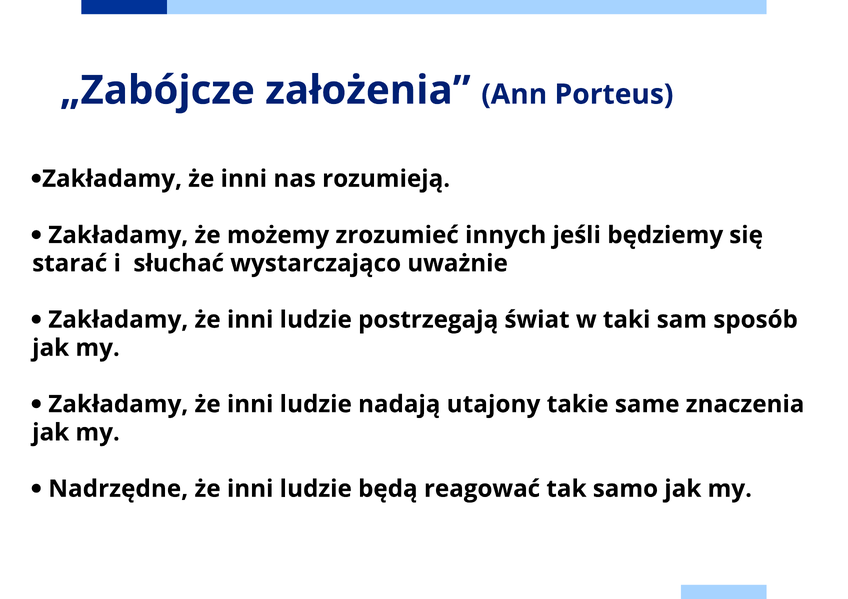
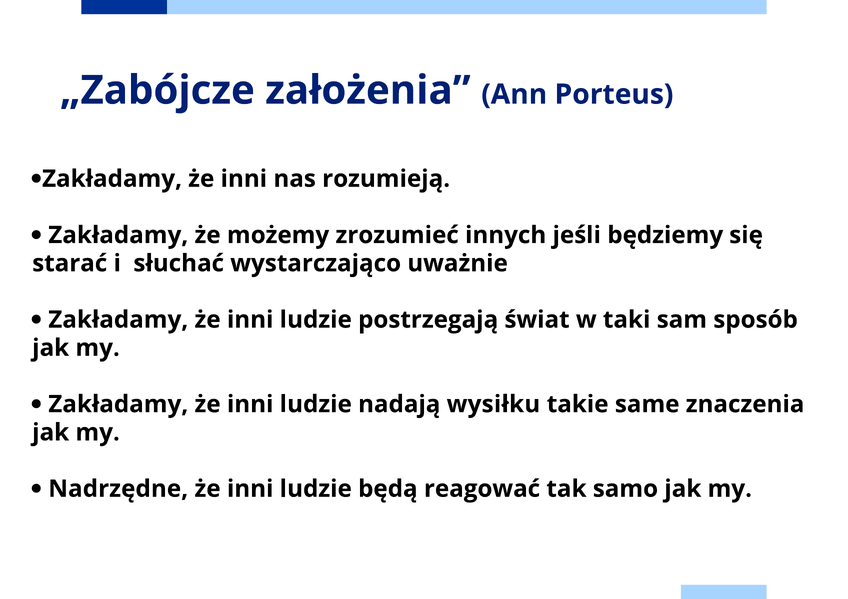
utajony: utajony -> wysiłku
